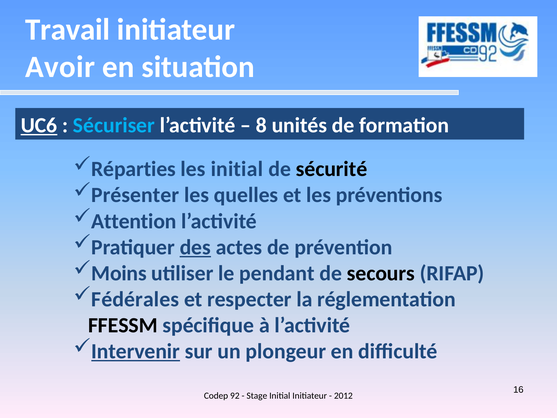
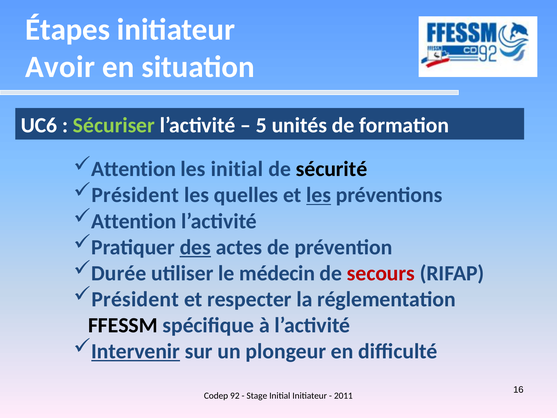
Travail: Travail -> Étapes
UC6 underline: present -> none
Sécuriser colour: light blue -> light green
8: 8 -> 5
Réparties at (134, 169): Réparties -> Attention
Présenter at (135, 195): Présenter -> Président
les at (319, 195) underline: none -> present
Moins: Moins -> Durée
pendant: pendant -> médecin
secours colour: black -> red
Fédérales at (135, 299): Fédérales -> Président
2012: 2012 -> 2011
